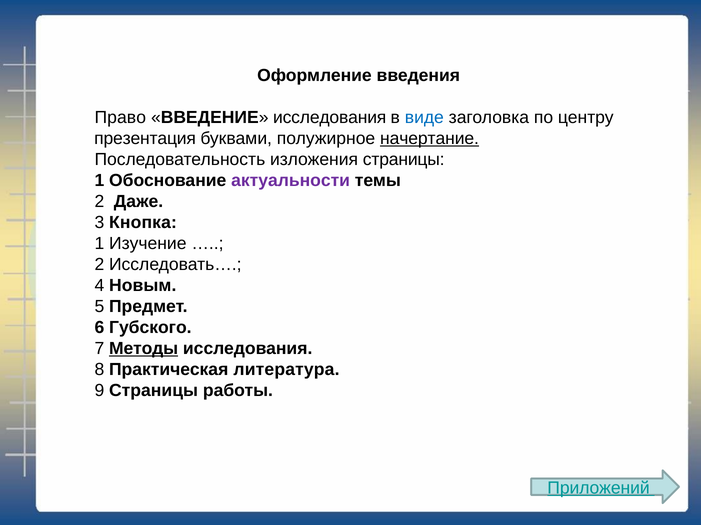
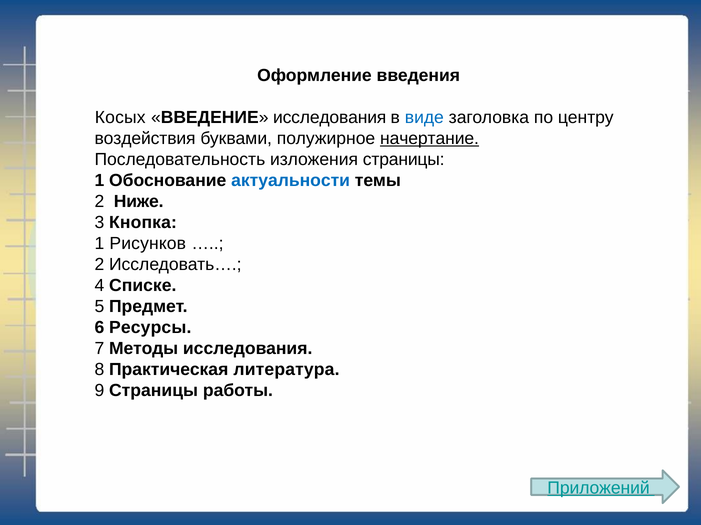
Право: Право -> Косых
презентация: презентация -> воздействия
актуальности colour: purple -> blue
Даже: Даже -> Ниже
Изучение: Изучение -> Рисунков
Новым: Новым -> Списке
Губского: Губского -> Ресурсы
Методы underline: present -> none
